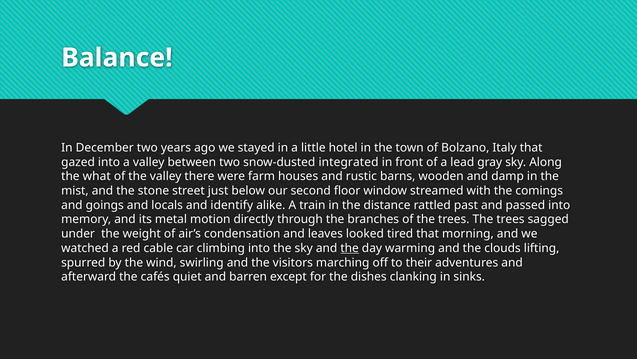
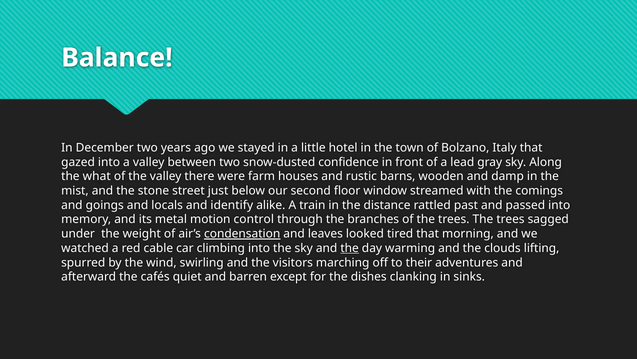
integrated: integrated -> confidence
directly: directly -> control
condensation underline: none -> present
